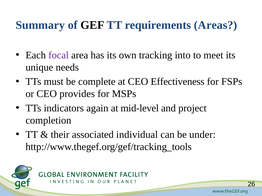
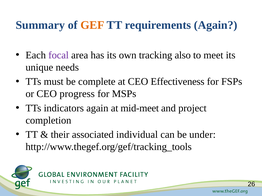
GEF colour: black -> orange
requirements Areas: Areas -> Again
into: into -> also
provides: provides -> progress
mid-level: mid-level -> mid-meet
